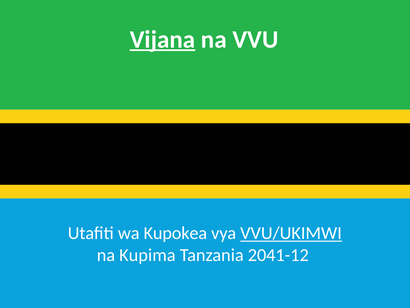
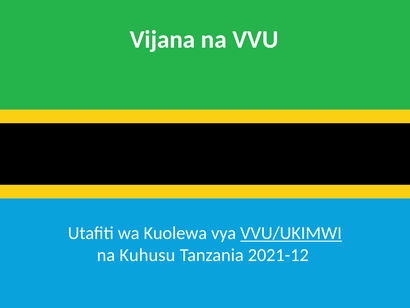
Vijana underline: present -> none
Kupokea: Kupokea -> Kuolewa
Kupima: Kupima -> Kuhusu
2041-12: 2041-12 -> 2021-12
